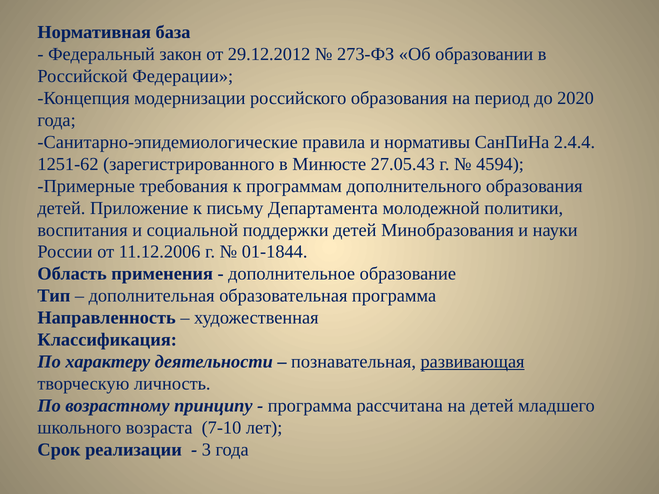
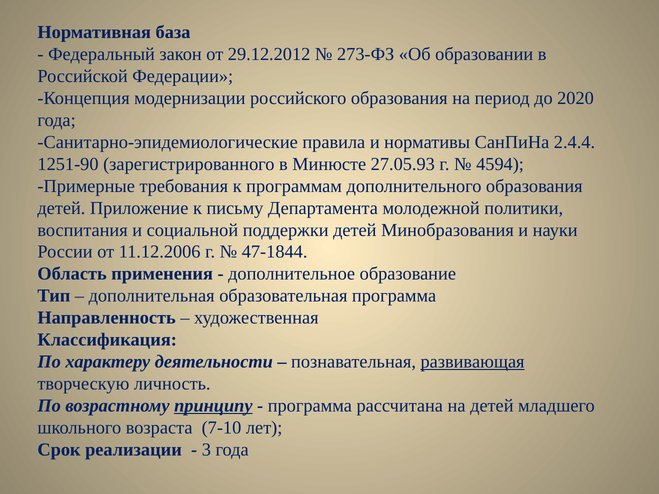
1251-62: 1251-62 -> 1251-90
27.05.43: 27.05.43 -> 27.05.93
01-1844: 01-1844 -> 47-1844
принципу underline: none -> present
